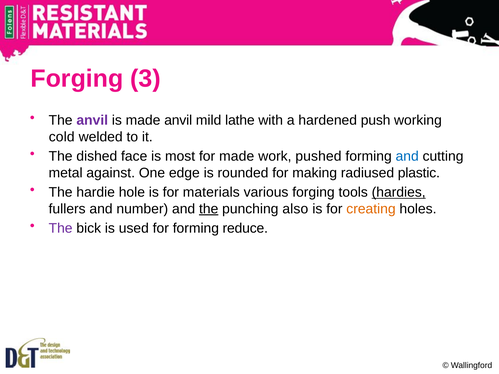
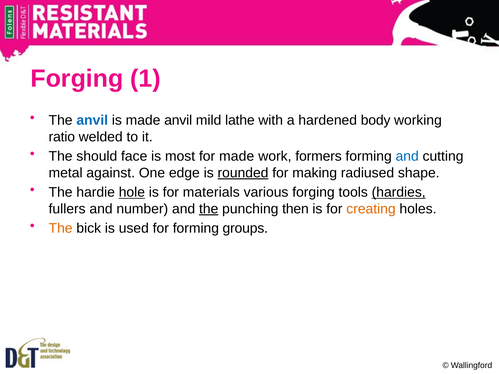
3: 3 -> 1
anvil at (92, 120) colour: purple -> blue
push: push -> body
cold: cold -> ratio
dished: dished -> should
pushed: pushed -> formers
rounded underline: none -> present
plastic: plastic -> shape
hole underline: none -> present
also: also -> then
The at (61, 228) colour: purple -> orange
reduce: reduce -> groups
